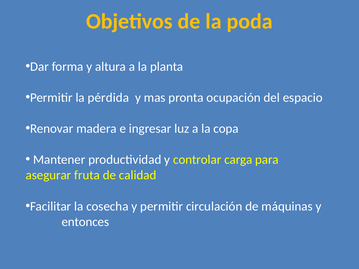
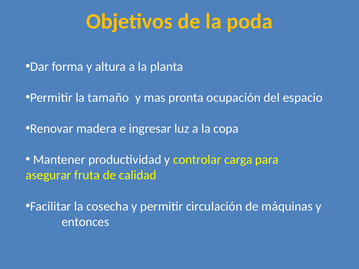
pérdida: pérdida -> tamaño
